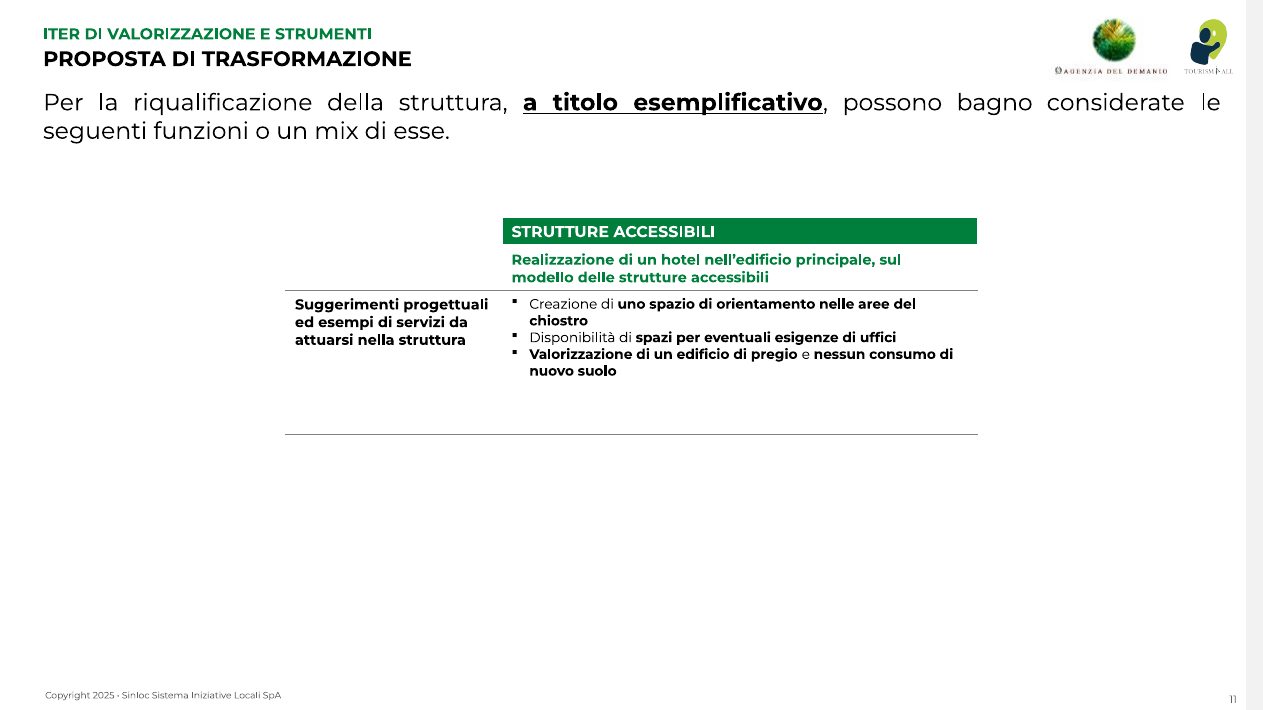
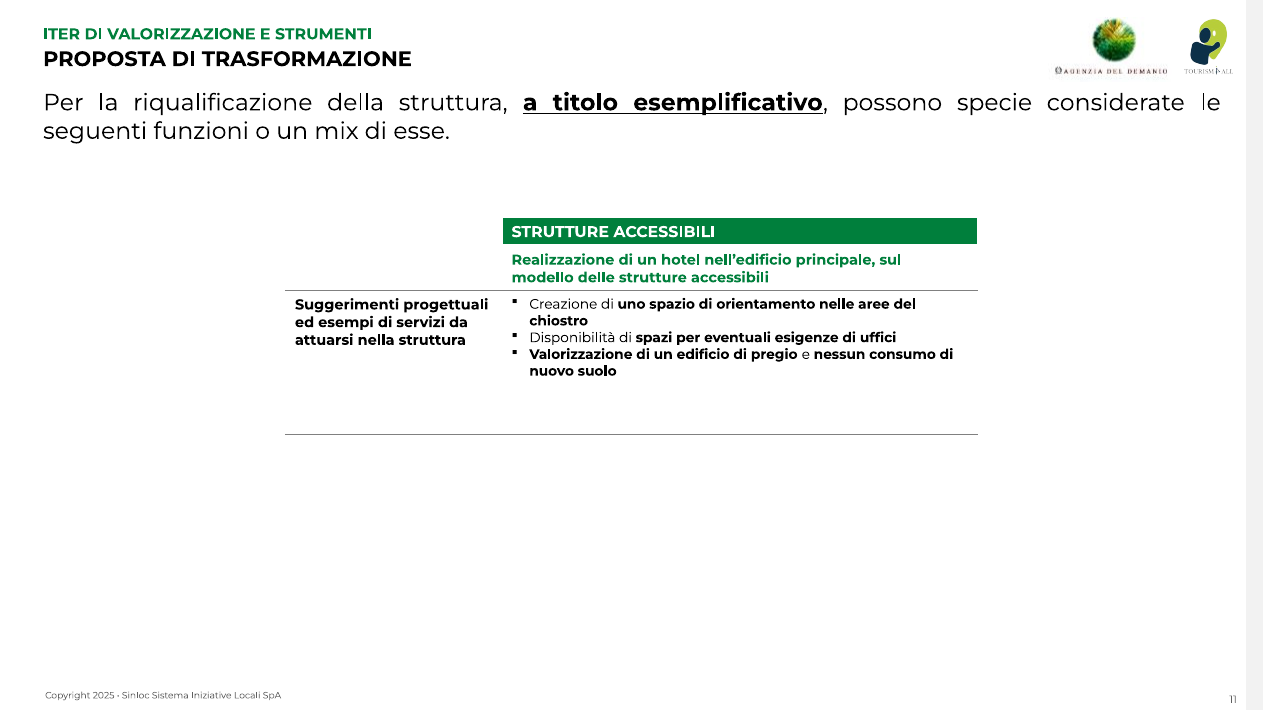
bagno: bagno -> specie
